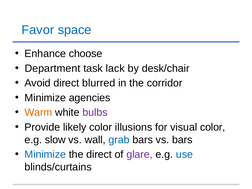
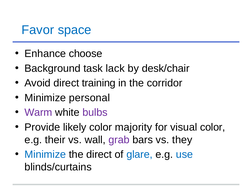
Department: Department -> Background
blurred: blurred -> training
agencies: agencies -> personal
Warm colour: orange -> purple
illusions: illusions -> majority
slow: slow -> their
grab colour: blue -> purple
vs bars: bars -> they
glare colour: purple -> blue
